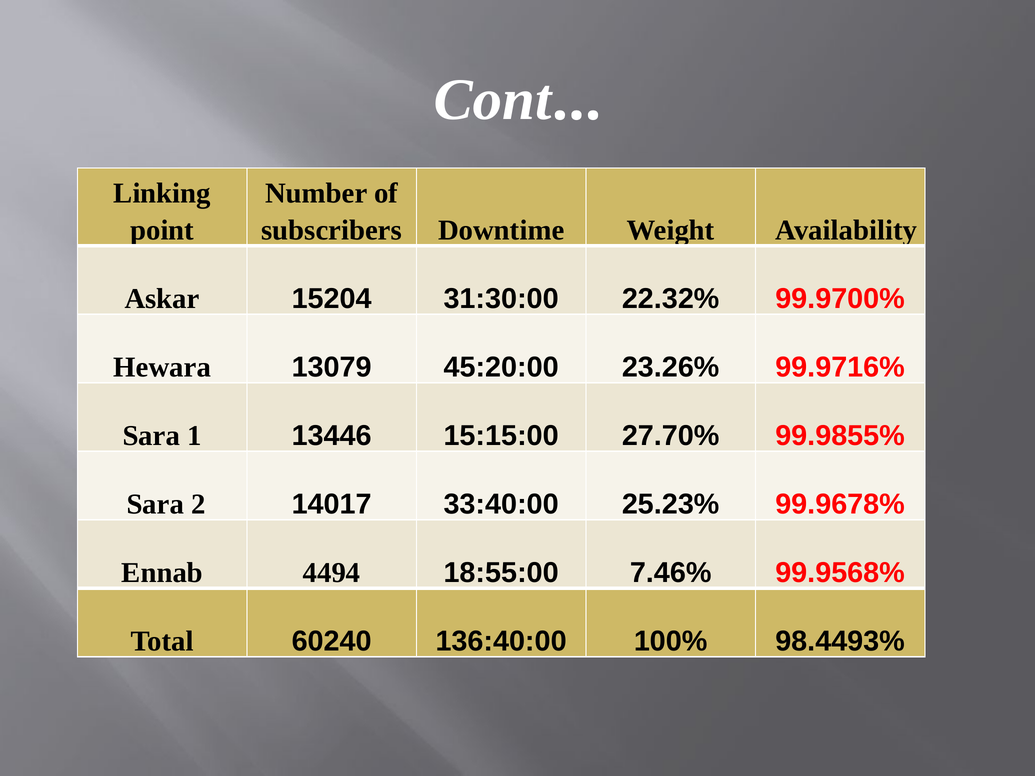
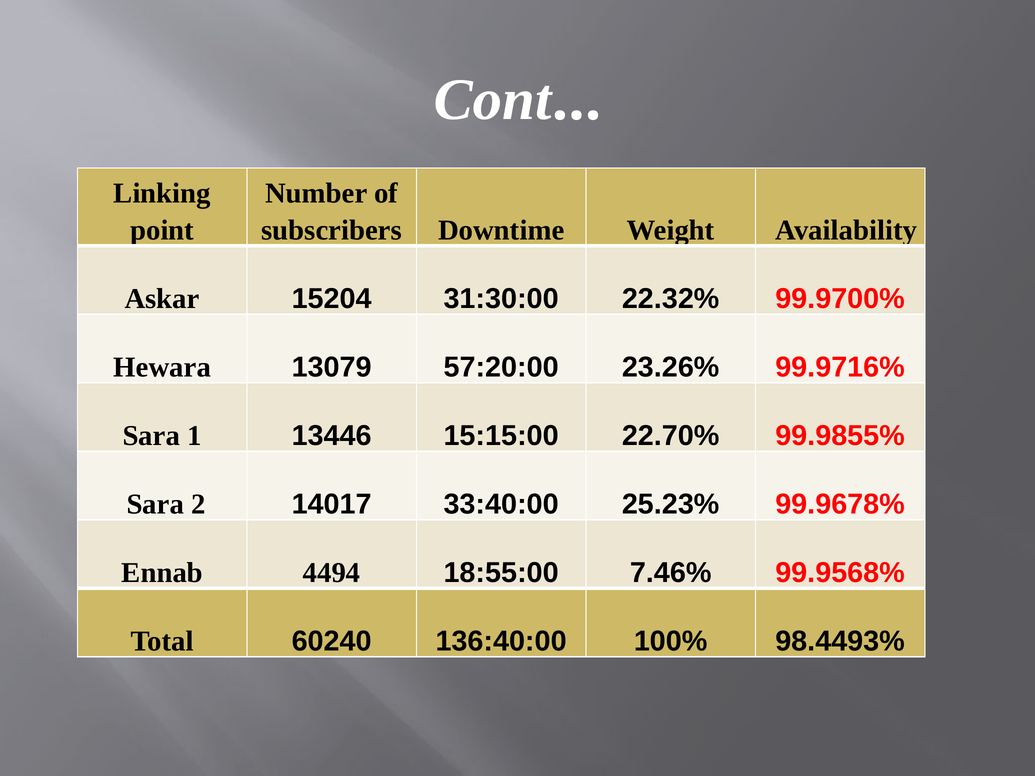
45:20:00: 45:20:00 -> 57:20:00
27.70%: 27.70% -> 22.70%
